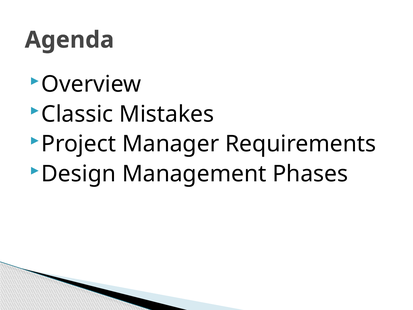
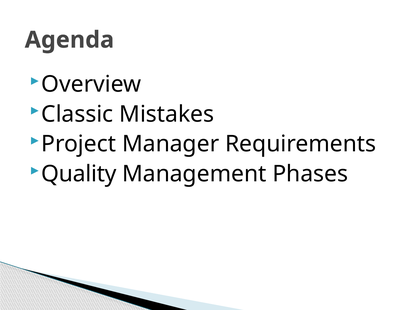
Design: Design -> Quality
